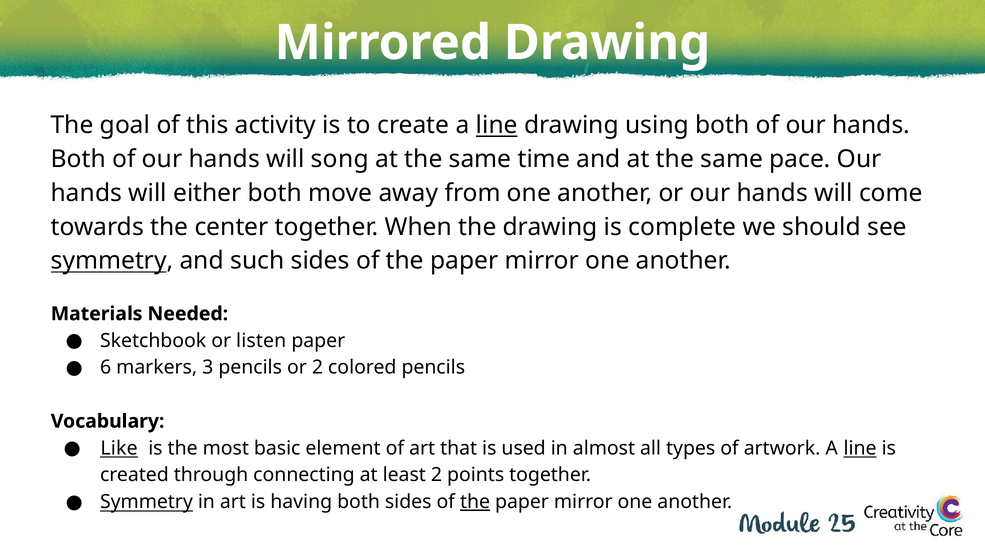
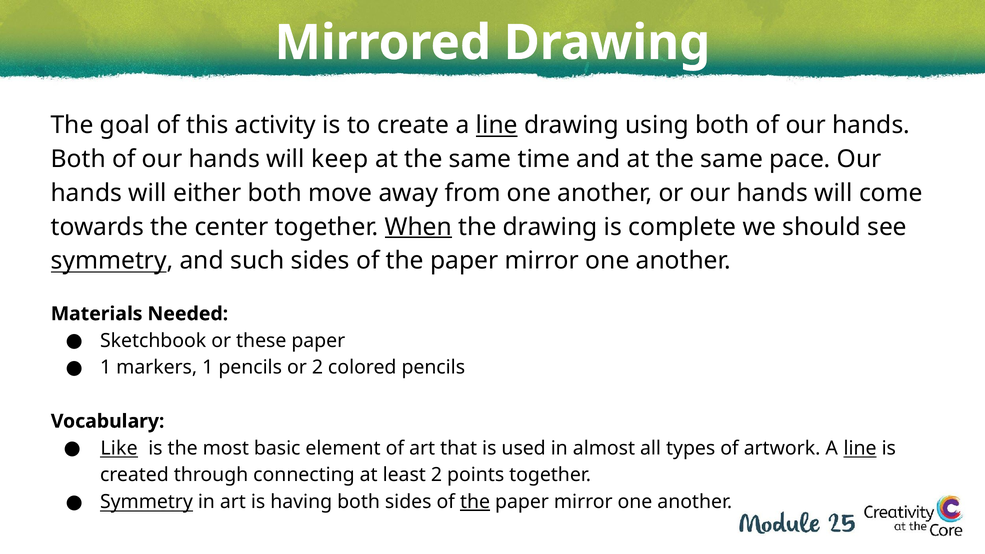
song: song -> keep
When underline: none -> present
listen: listen -> these
6 at (106, 368): 6 -> 1
markers 3: 3 -> 1
